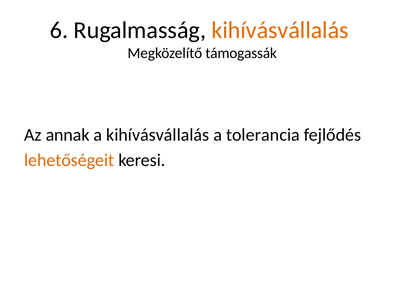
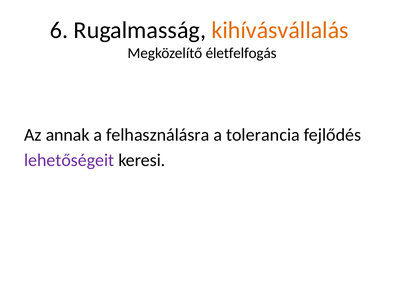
támogassák: támogassák -> életfelfogás
a kihívásvállalás: kihívásvállalás -> felhasználásra
lehetőségeit colour: orange -> purple
